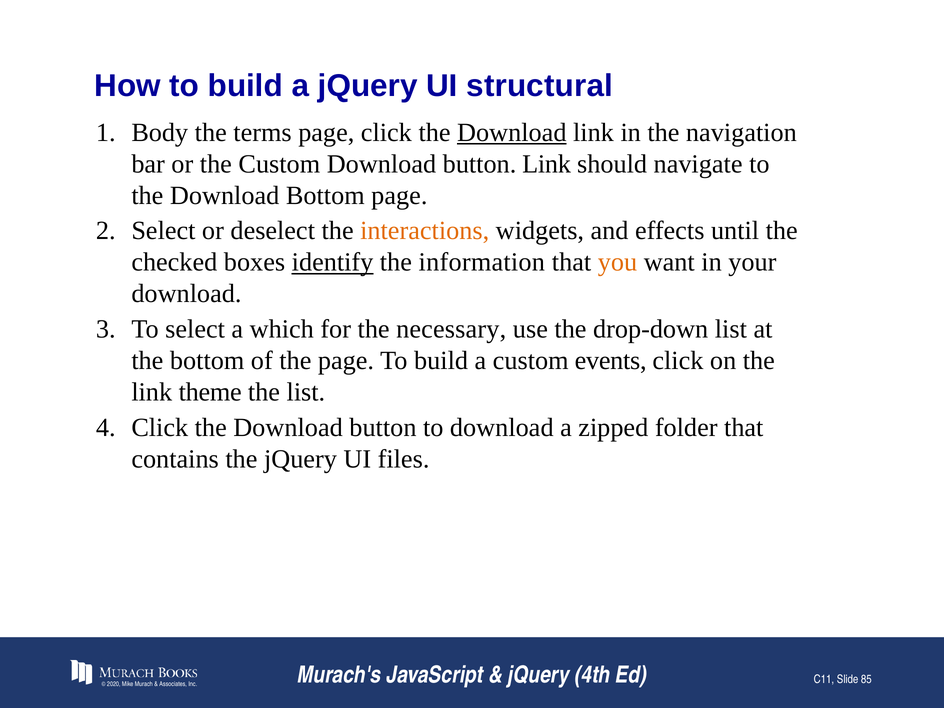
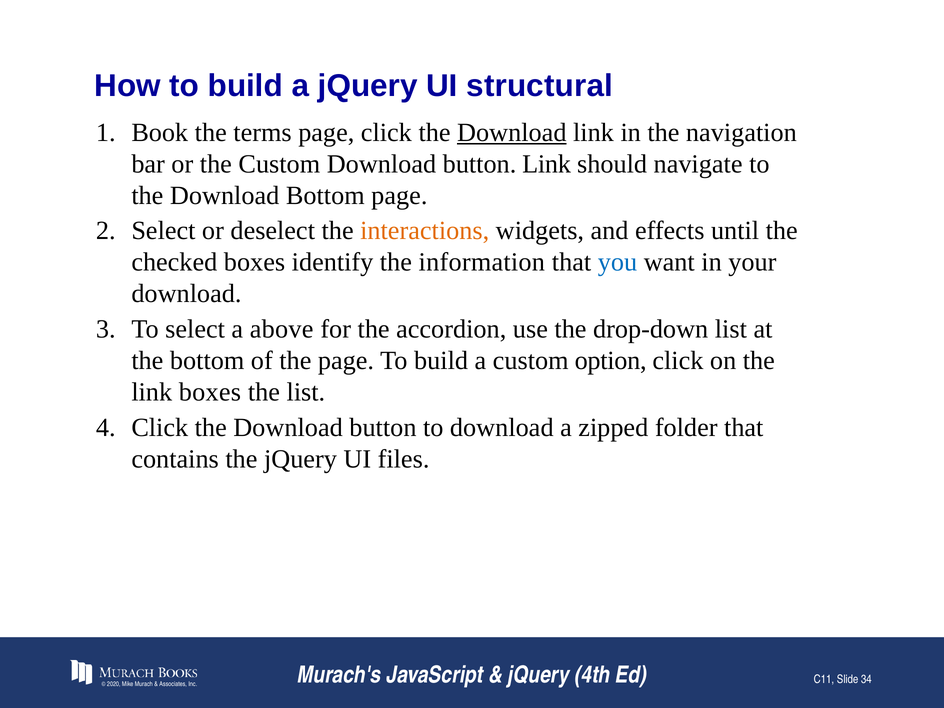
Body: Body -> Book
identify underline: present -> none
you colour: orange -> blue
which: which -> above
necessary: necessary -> accordion
events: events -> option
link theme: theme -> boxes
85: 85 -> 34
